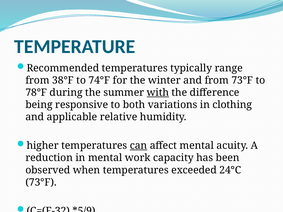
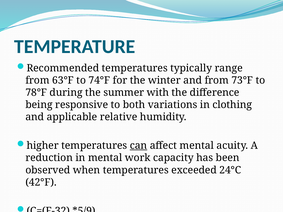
38°F: 38°F -> 63°F
with underline: present -> none
73°F at (41, 183): 73°F -> 42°F
